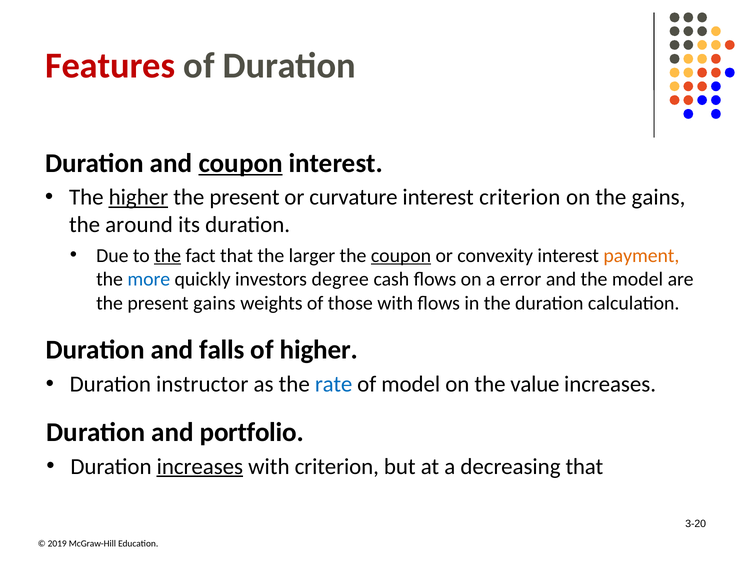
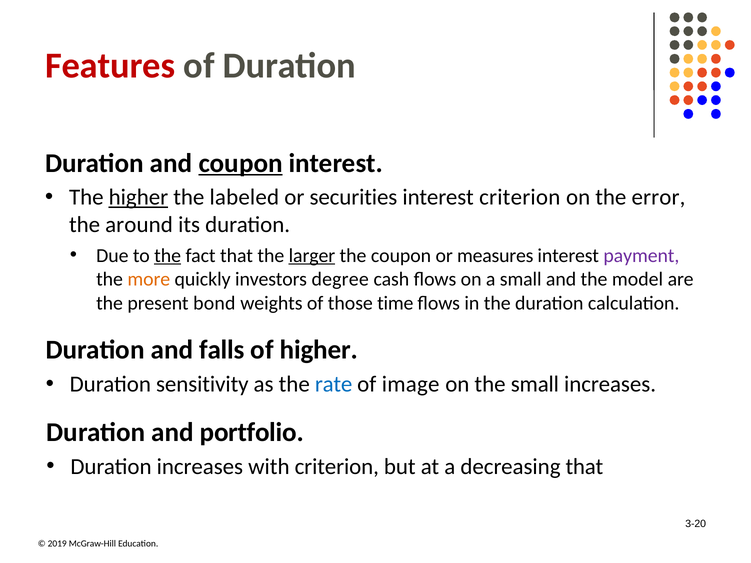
present at (245, 197): present -> labeled
curvature: curvature -> securities
the gains: gains -> error
larger underline: none -> present
coupon at (401, 256) underline: present -> none
convexity: convexity -> measures
payment colour: orange -> purple
more colour: blue -> orange
a error: error -> small
present gains: gains -> bond
those with: with -> time
instructor: instructor -> sensitivity
of model: model -> image
the value: value -> small
increases at (200, 467) underline: present -> none
